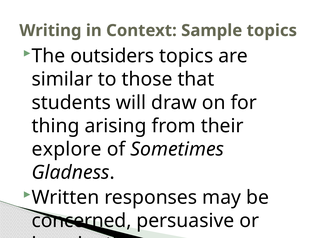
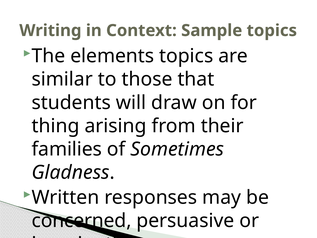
outsiders: outsiders -> elements
explore: explore -> families
